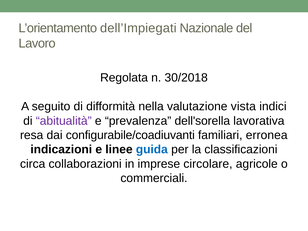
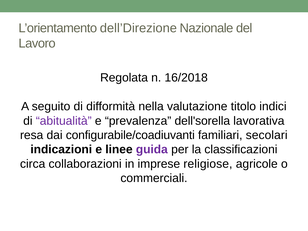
dell’Impiegati: dell’Impiegati -> dell’Direzione
30/2018: 30/2018 -> 16/2018
vista: vista -> titolo
erronea: erronea -> secolari
guida colour: blue -> purple
circolare: circolare -> religiose
